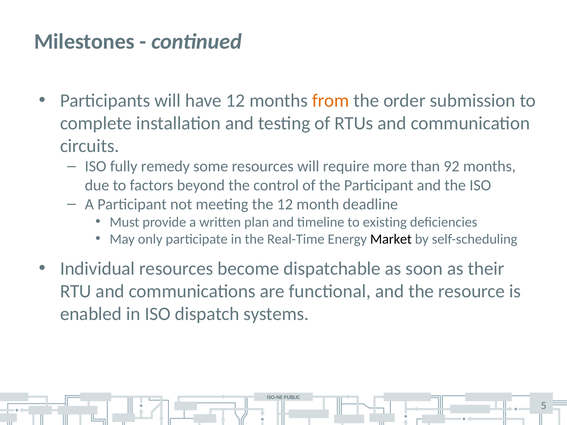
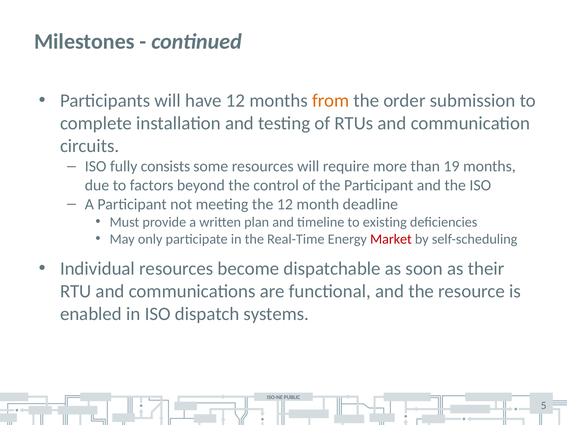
remedy: remedy -> consists
92: 92 -> 19
Market colour: black -> red
